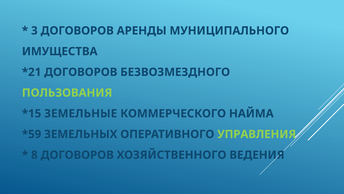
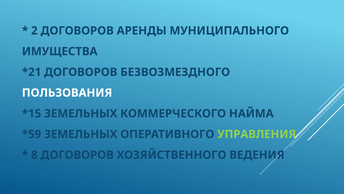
3: 3 -> 2
ПОЛЬЗОВАНИЯ colour: light green -> white
ЗЕМЕЛЬНЫЕ at (81, 113): ЗЕМЕЛЬНЫЕ -> ЗЕМЕЛЬНЫХ
